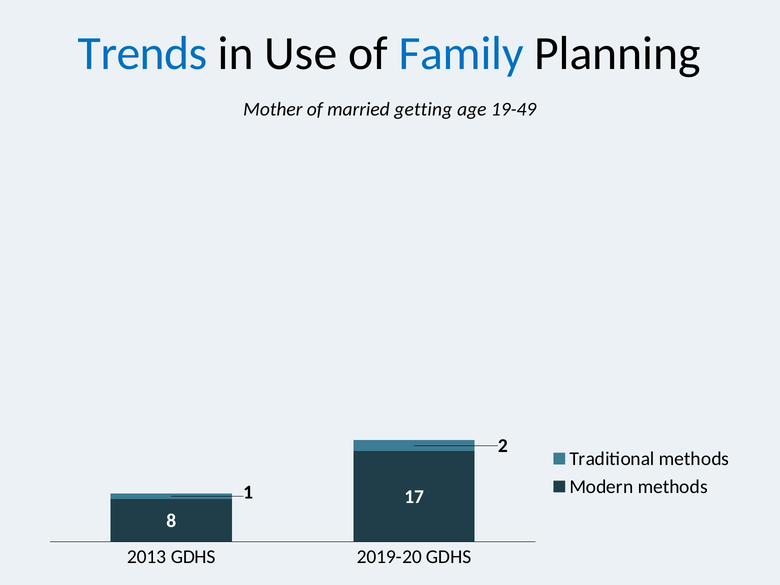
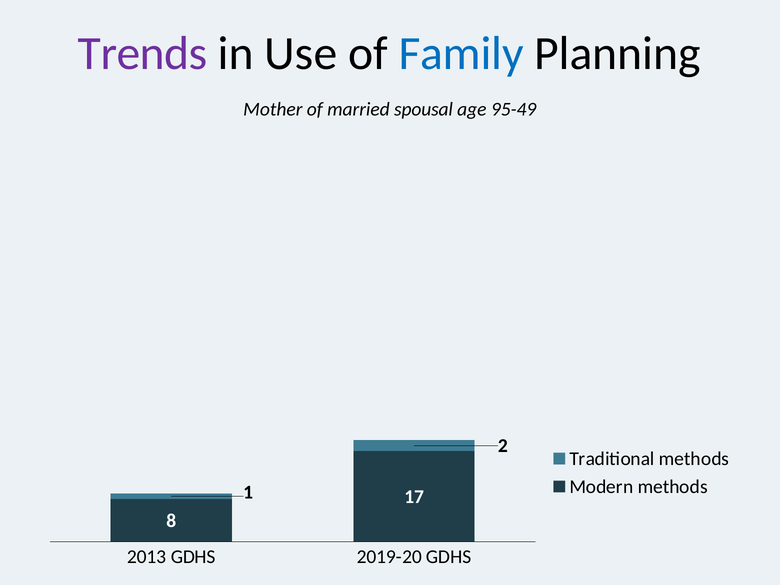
Trends colour: blue -> purple
getting: getting -> spousal
19-49: 19-49 -> 95-49
